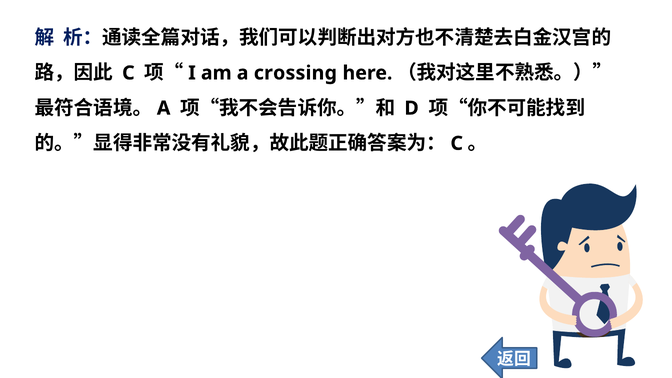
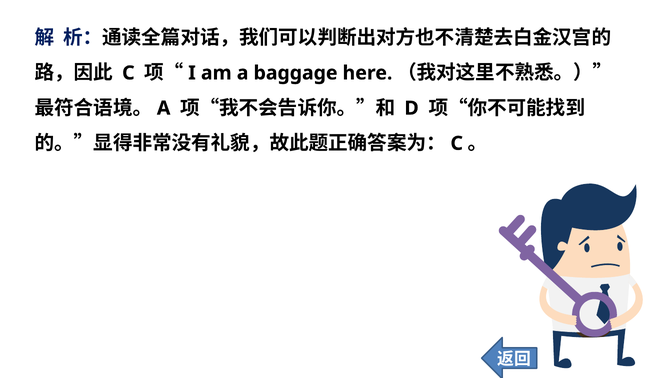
crossing: crossing -> baggage
